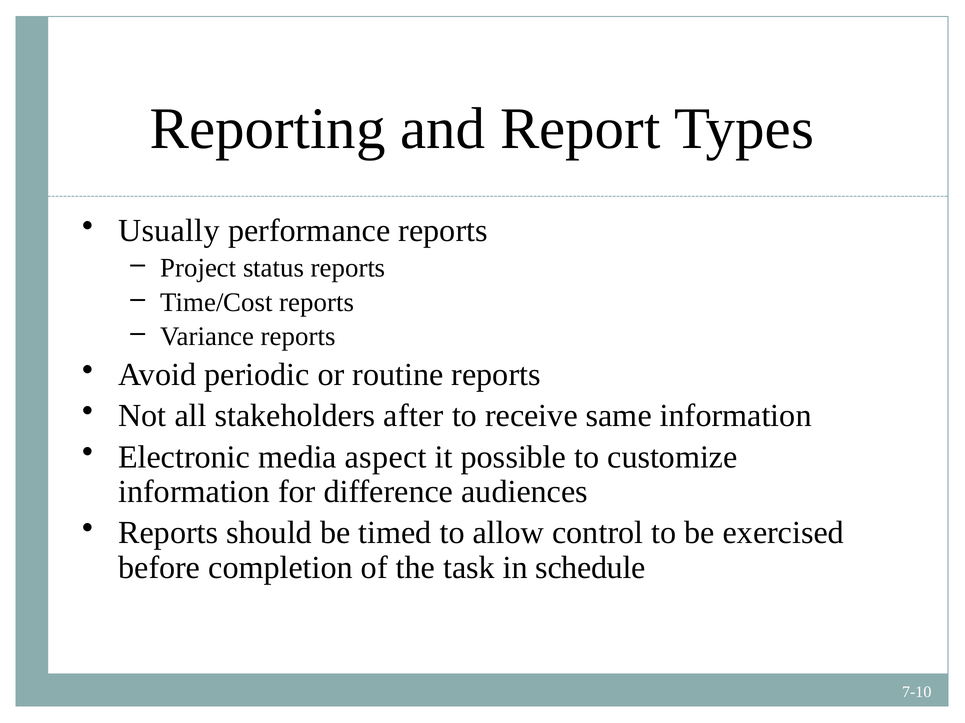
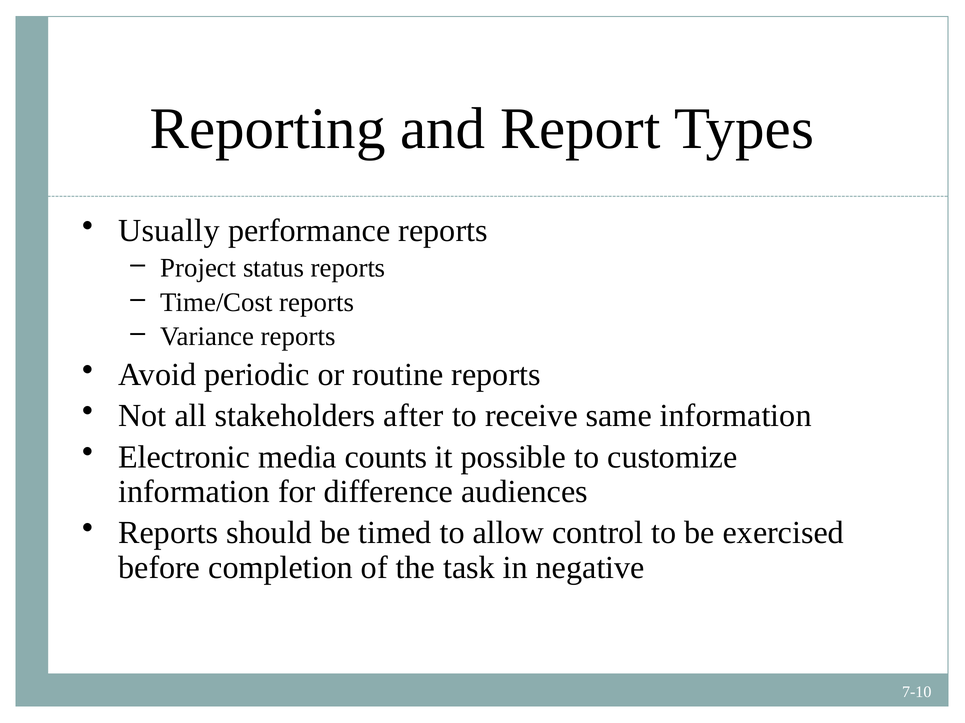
aspect: aspect -> counts
schedule: schedule -> negative
